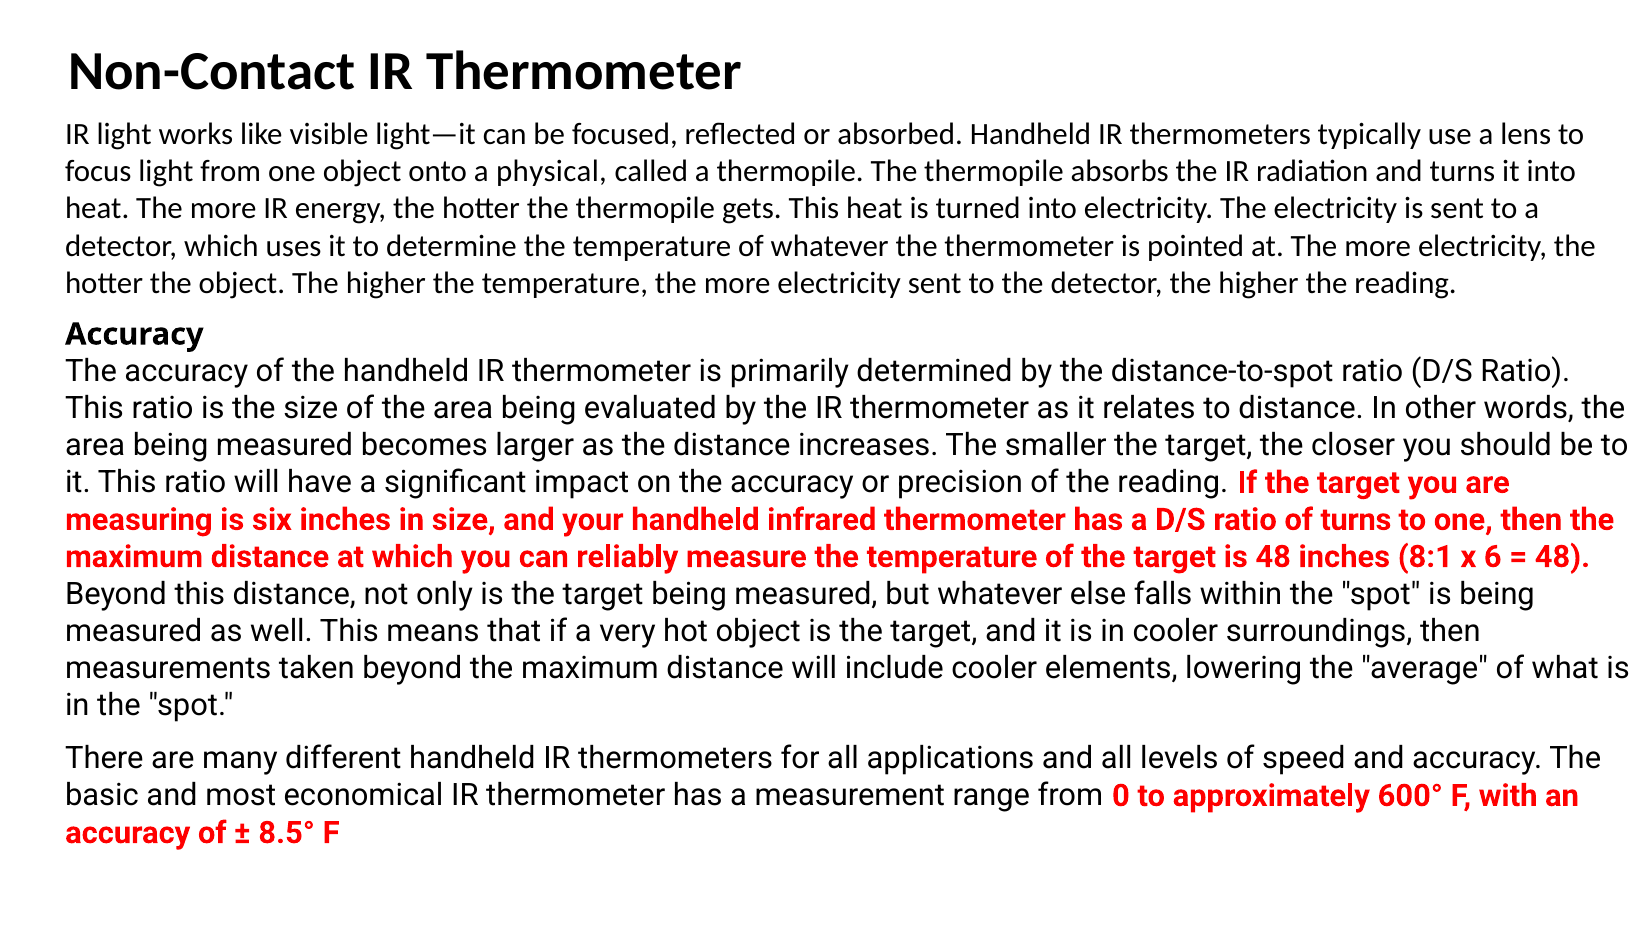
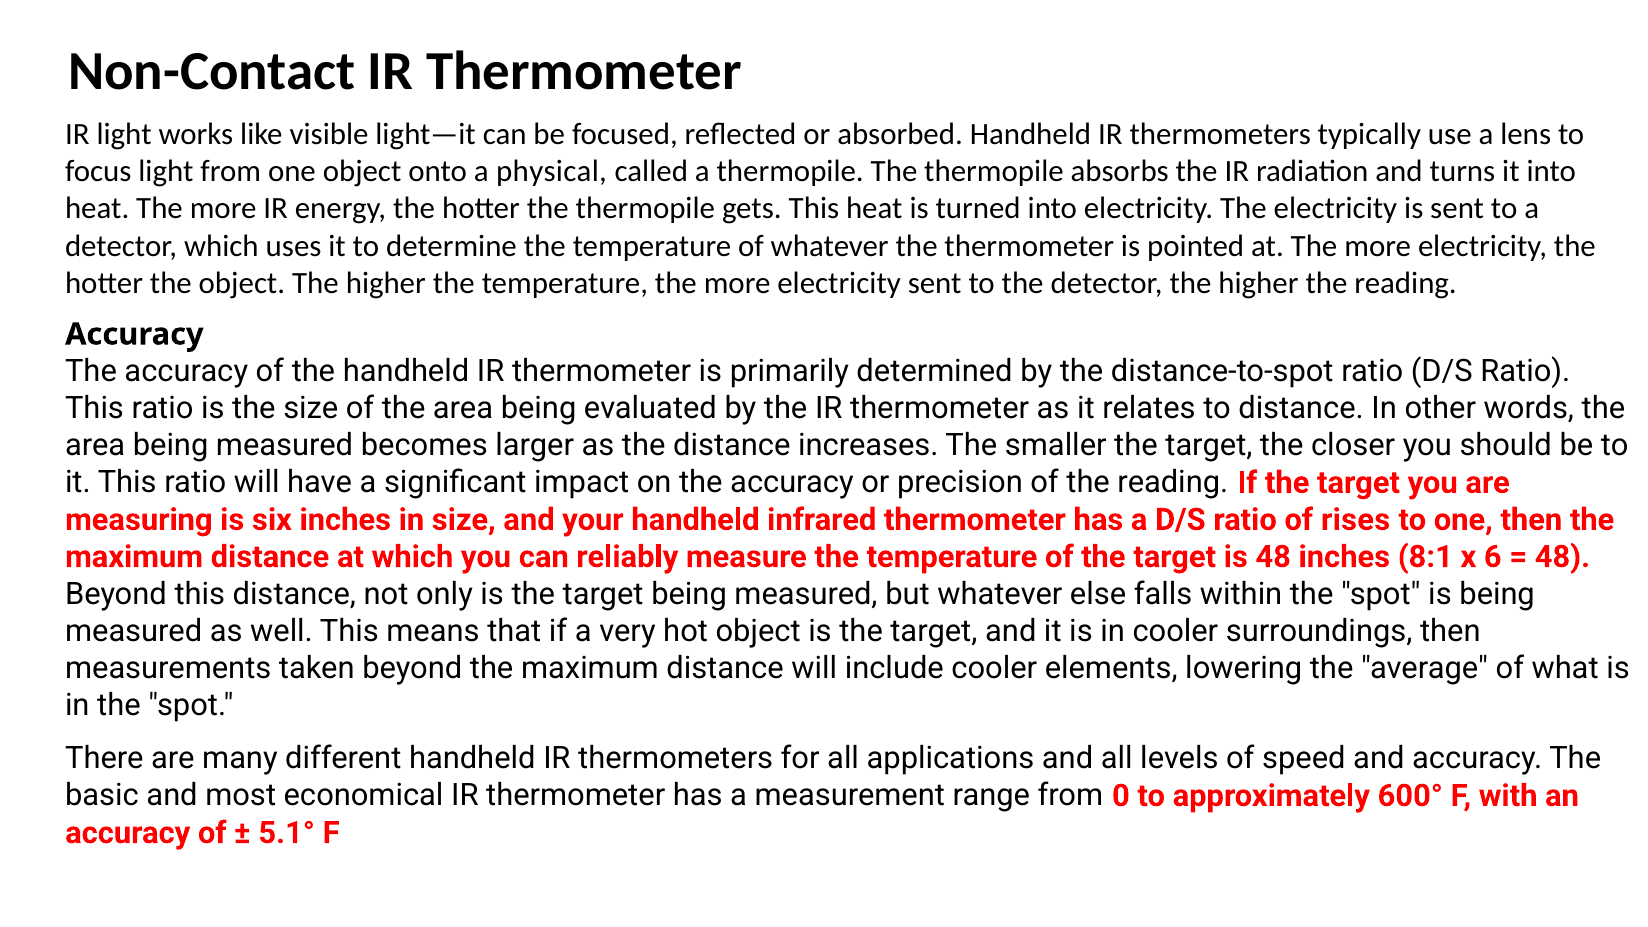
of turns: turns -> rises
8.5°: 8.5° -> 5.1°
